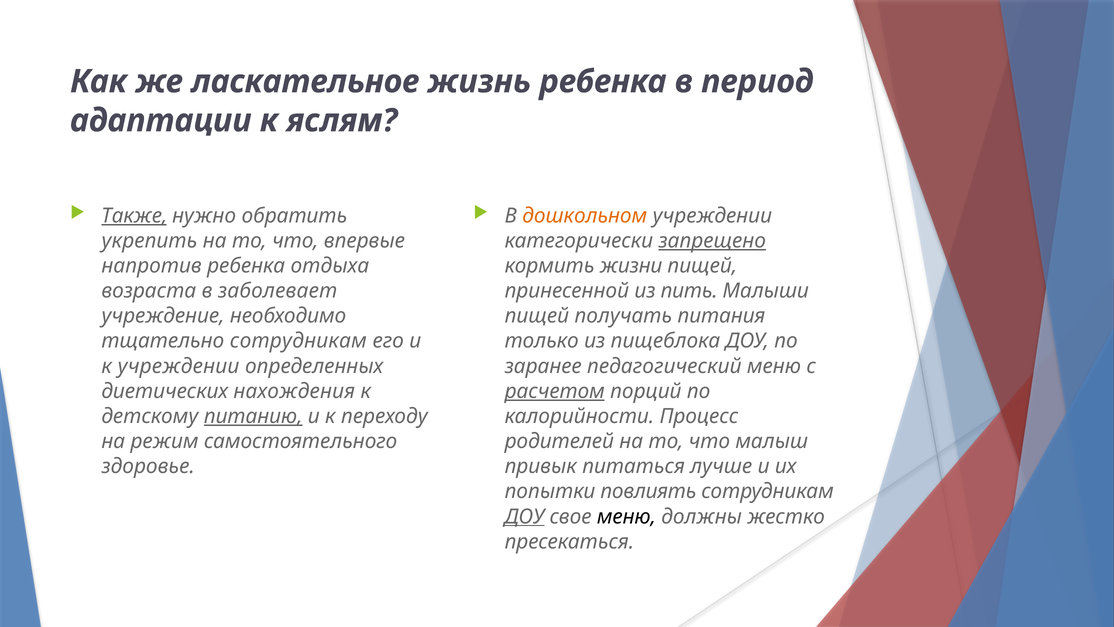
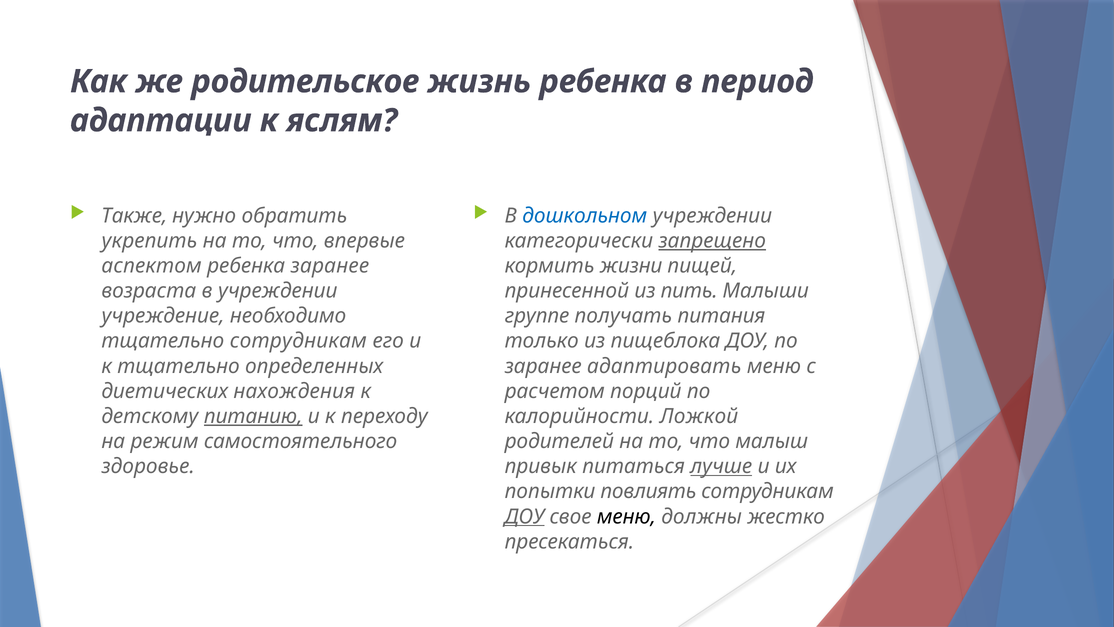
ласкательное: ласкательное -> родительское
Также underline: present -> none
дошкольном colour: orange -> blue
напротив: напротив -> аспектом
ребенка отдыха: отдыха -> заранее
в заболевает: заболевает -> учреждении
пищей at (537, 316): пищей -> группе
к учреждении: учреждении -> тщательно
педагогический: педагогический -> адаптировать
расчетом underline: present -> none
Процесс: Процесс -> Ложкой
лучше underline: none -> present
